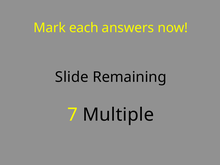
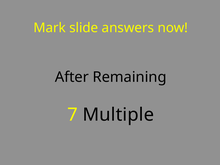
each: each -> slide
Slide: Slide -> After
